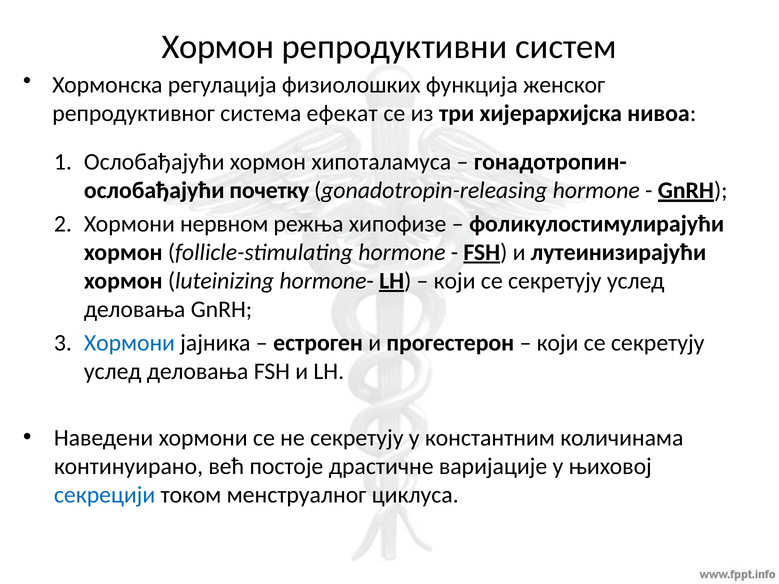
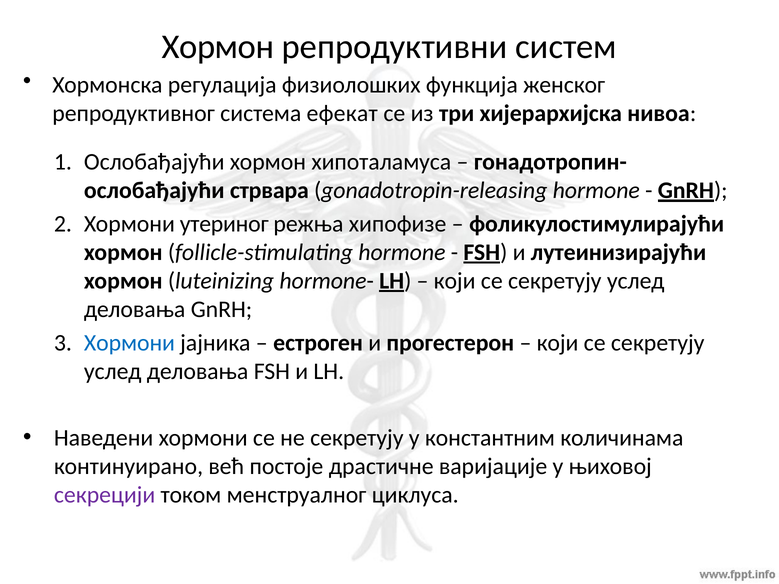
почетку: почетку -> стрвара
нервном: нервном -> утериног
секрецији colour: blue -> purple
